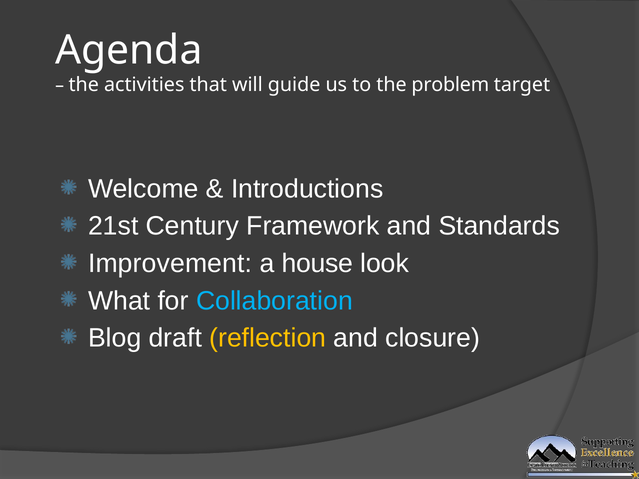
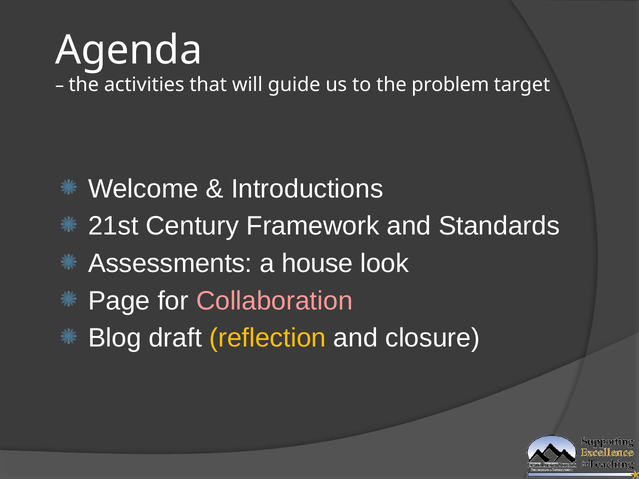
Improvement: Improvement -> Assessments
What: What -> Page
Collaboration colour: light blue -> pink
